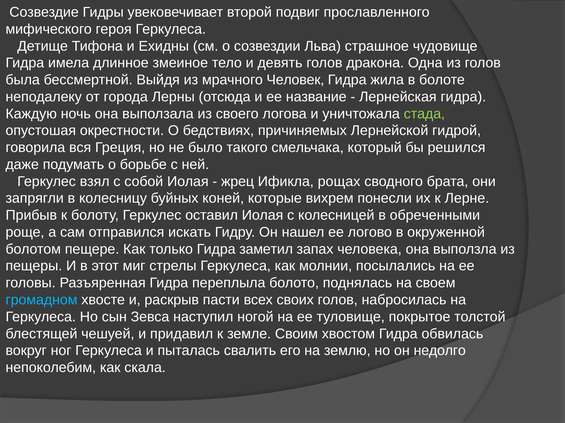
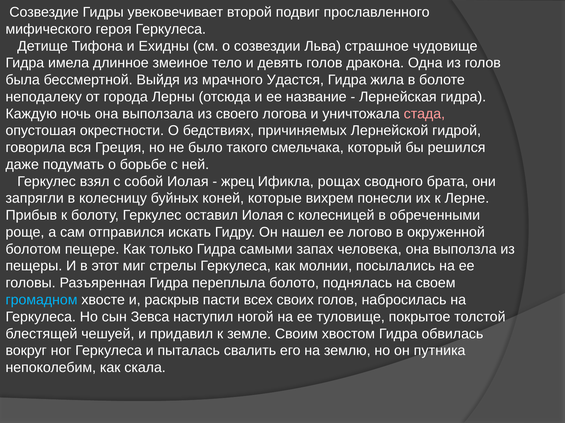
Человек: Человек -> Удастся
стада colour: light green -> pink
заметил: заметил -> самыми
недолго: недолго -> путника
